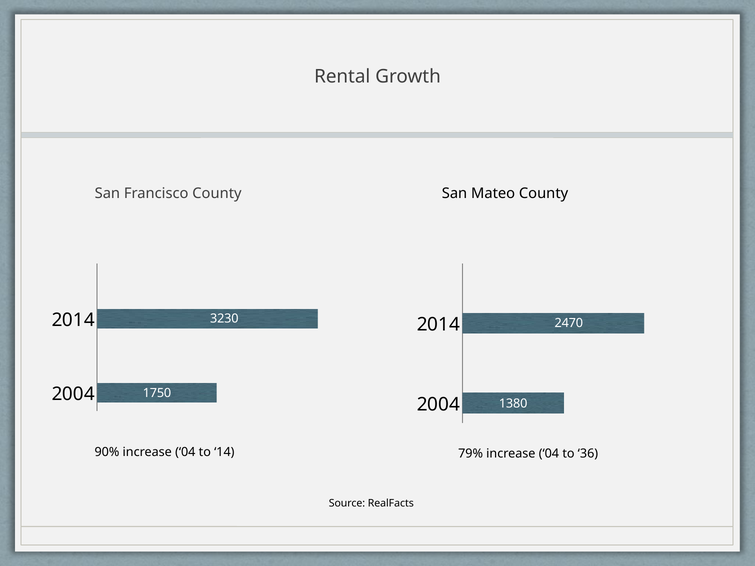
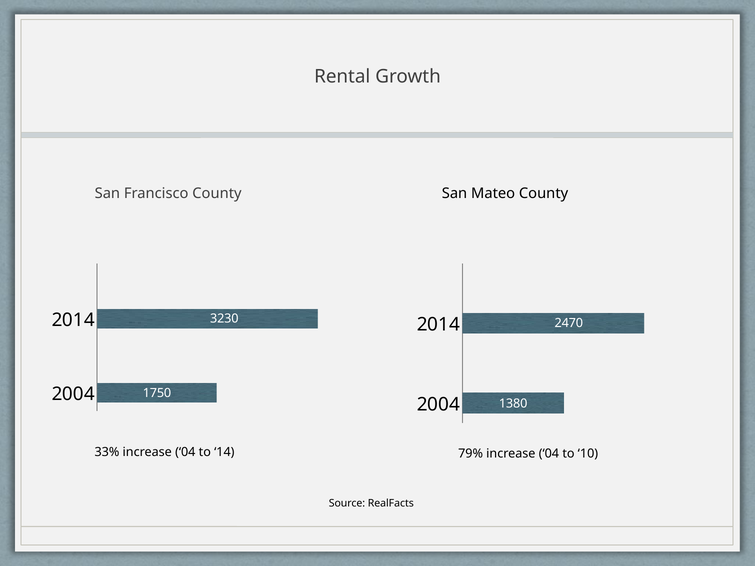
90%: 90% -> 33%
36: 36 -> 10
